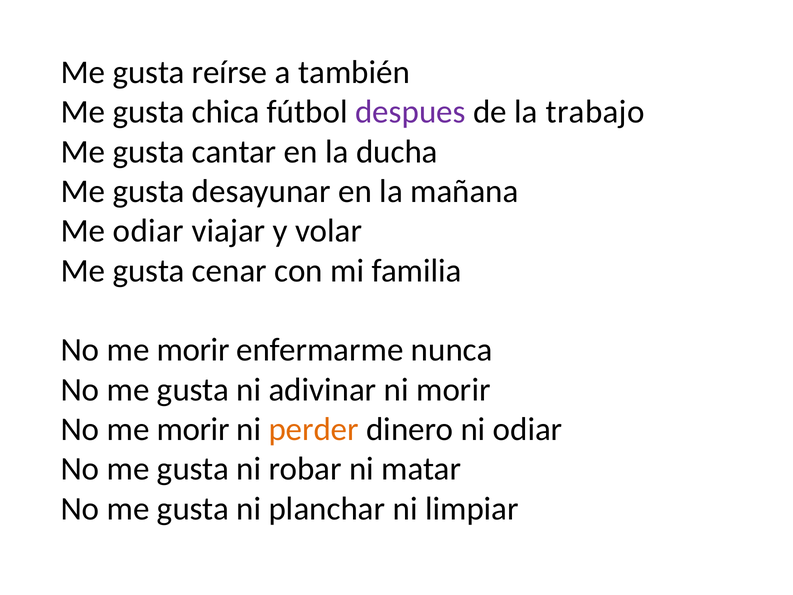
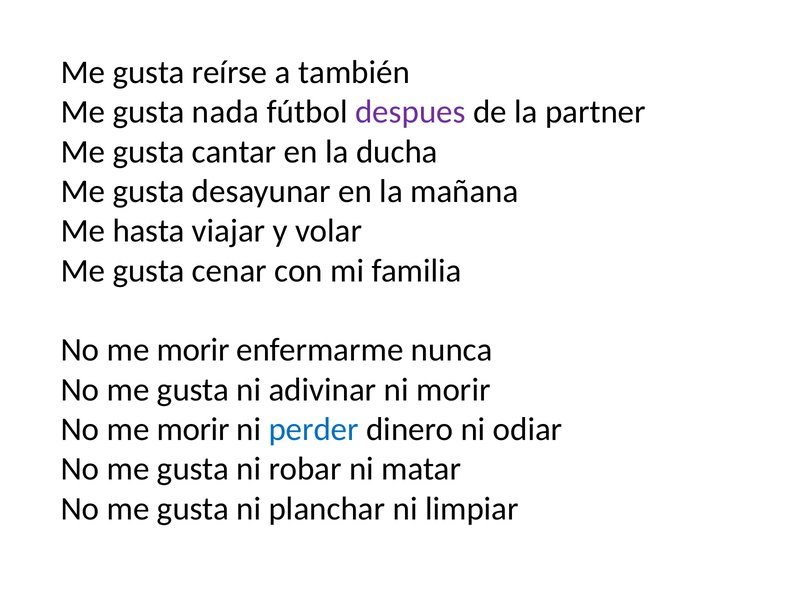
chica: chica -> nada
trabajo: trabajo -> partner
Me odiar: odiar -> hasta
perder colour: orange -> blue
